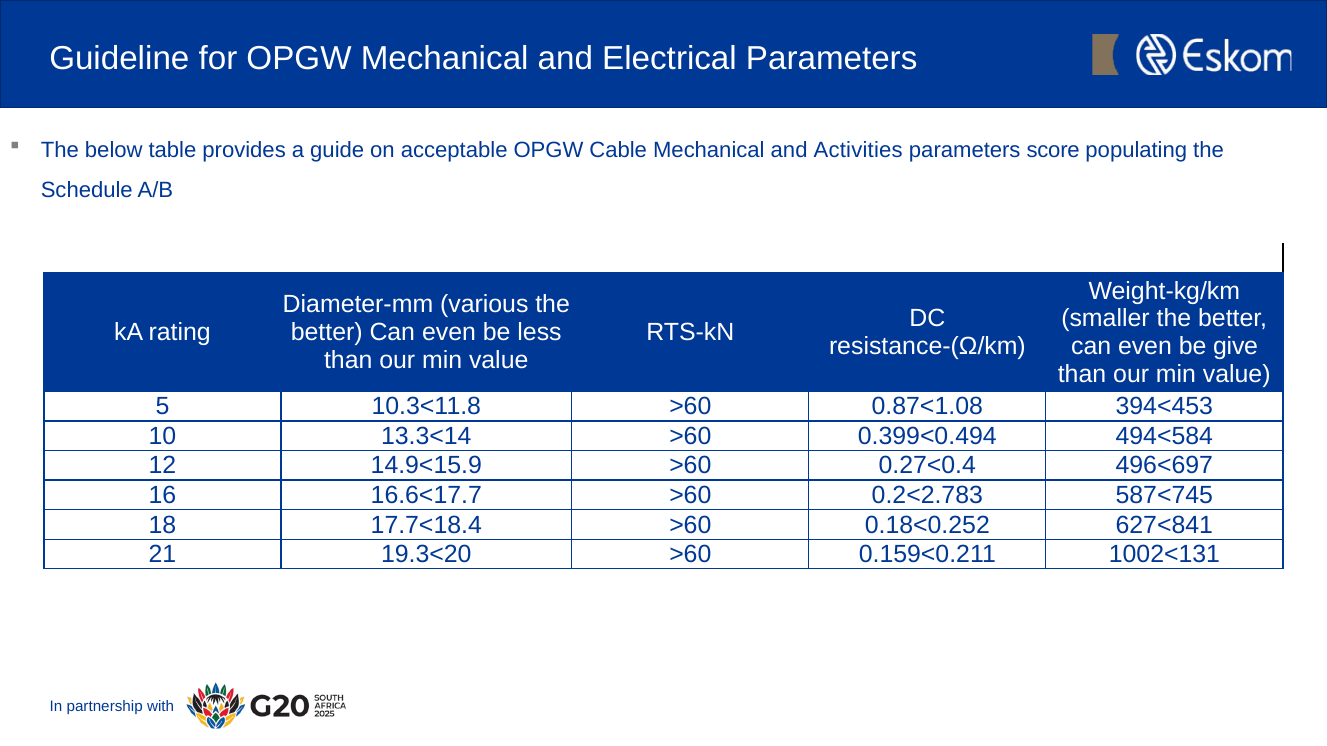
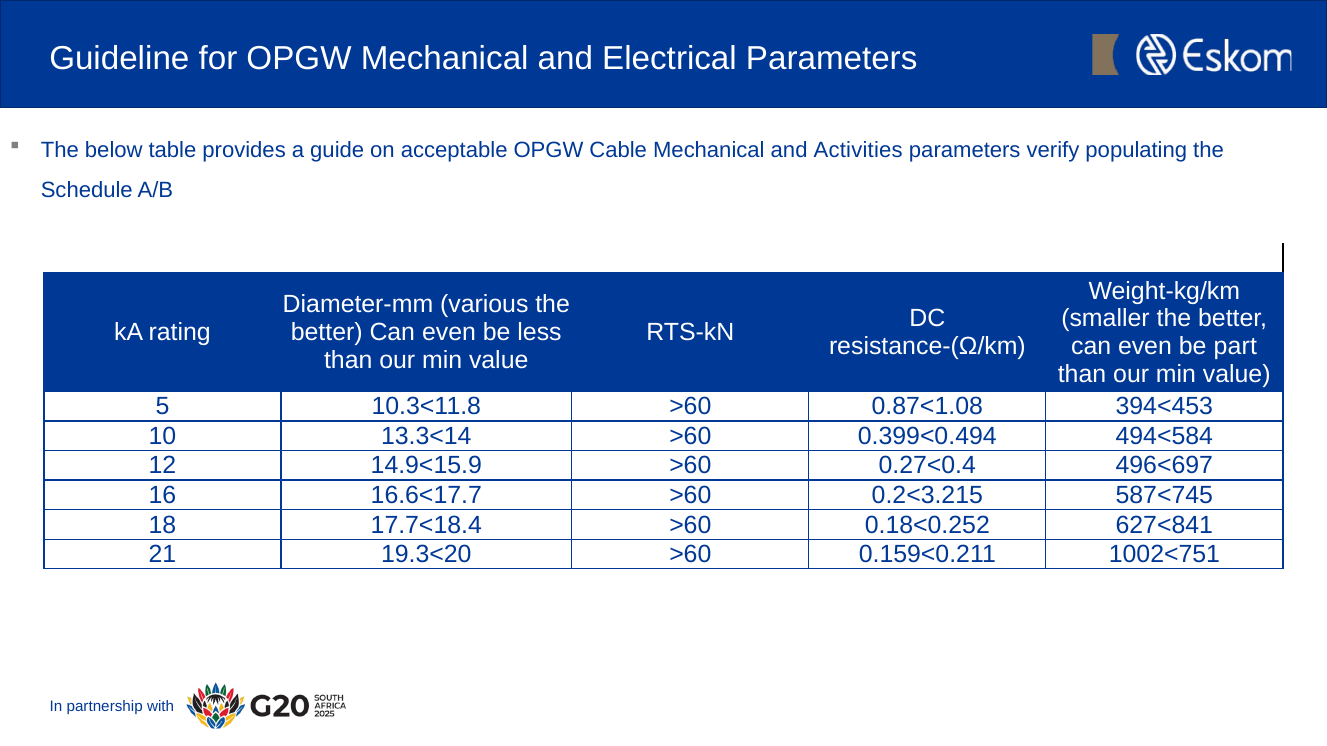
score: score -> verify
give: give -> part
0.2<2.783: 0.2<2.783 -> 0.2<3.215
1002<131: 1002<131 -> 1002<751
